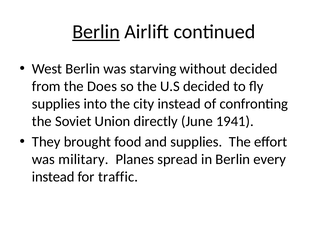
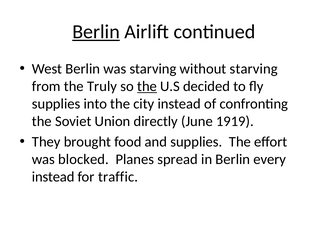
without decided: decided -> starving
Does: Does -> Truly
the at (147, 86) underline: none -> present
1941: 1941 -> 1919
military: military -> blocked
